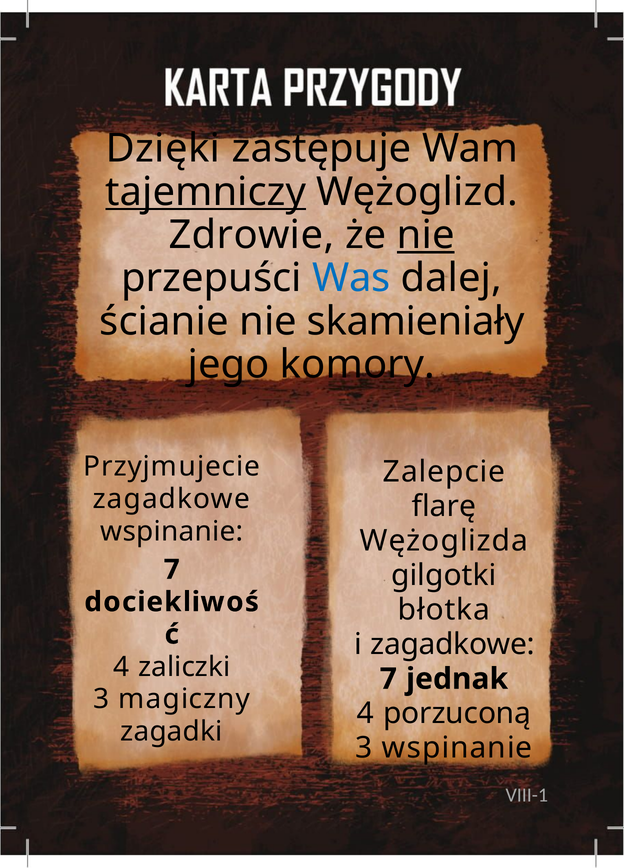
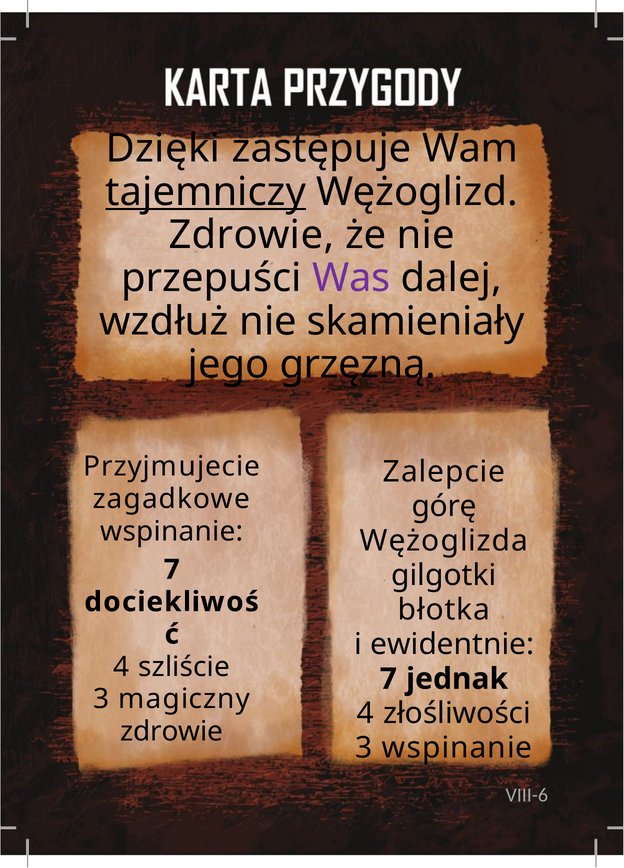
nie at (426, 235) underline: present -> none
Was colour: blue -> purple
ścianie: ścianie -> wzdłuż
komory: komory -> grzęzną
flarę: flarę -> górę
i zagadkowe: zagadkowe -> ewidentnie
zaliczki: zaliczki -> szliście
porzuconą: porzuconą -> złośliwości
zagadki at (171, 732): zagadki -> zdrowie
VIII-1: VIII-1 -> VIII-6
